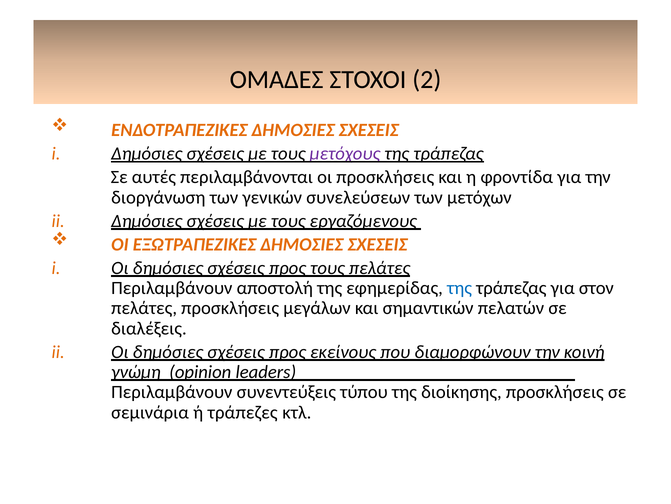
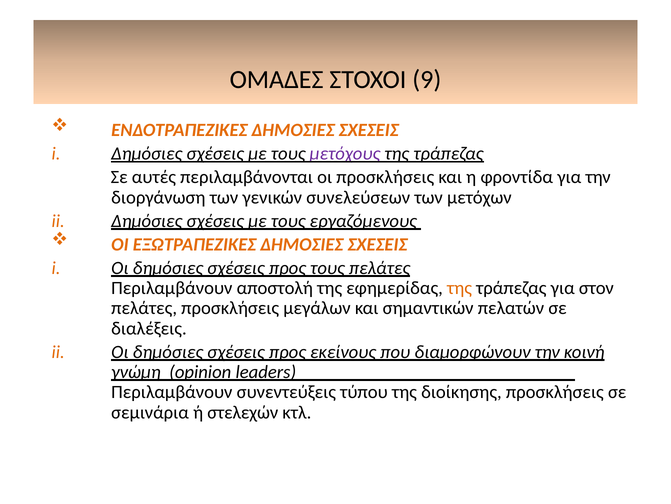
2: 2 -> 9
της at (459, 288) colour: blue -> orange
τράπεζες: τράπεζες -> στελεχών
